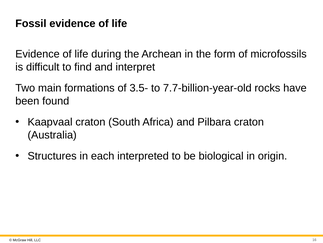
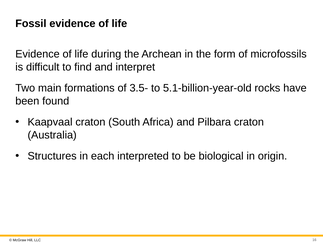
7.7-billion-year-old: 7.7-billion-year-old -> 5.1-billion-year-old
